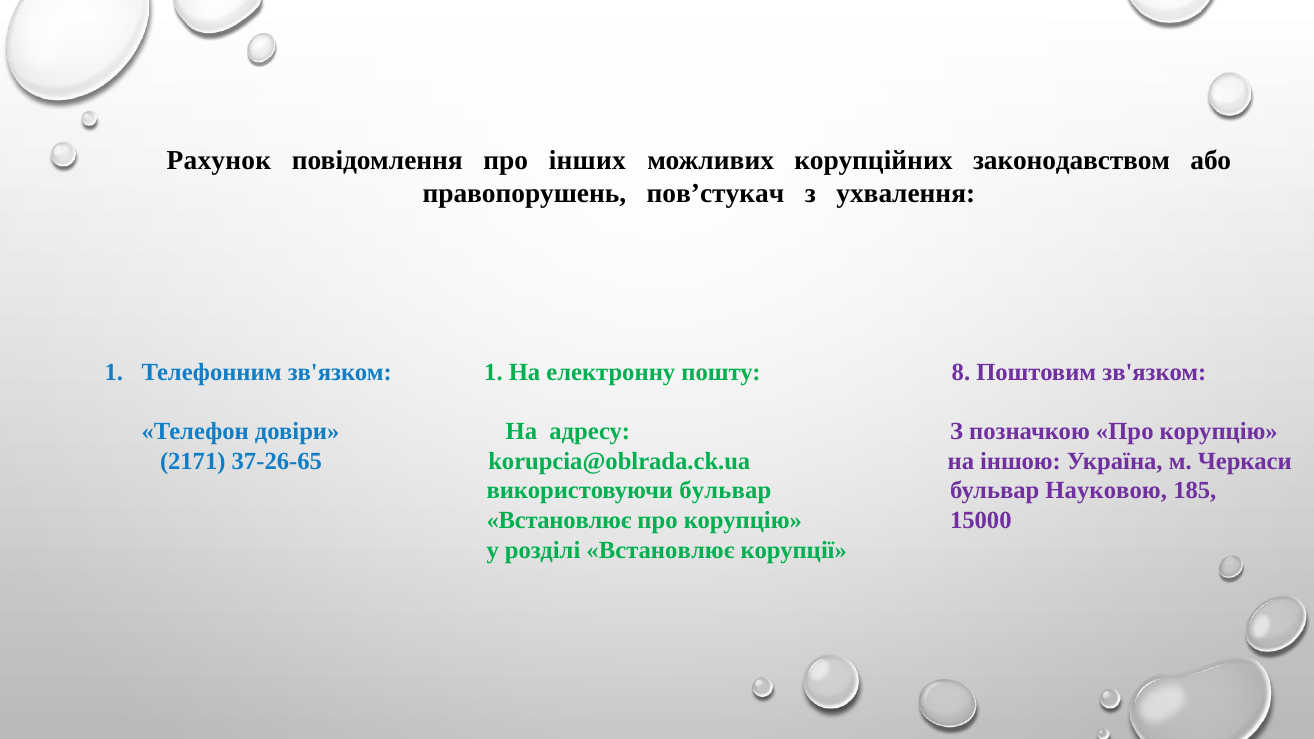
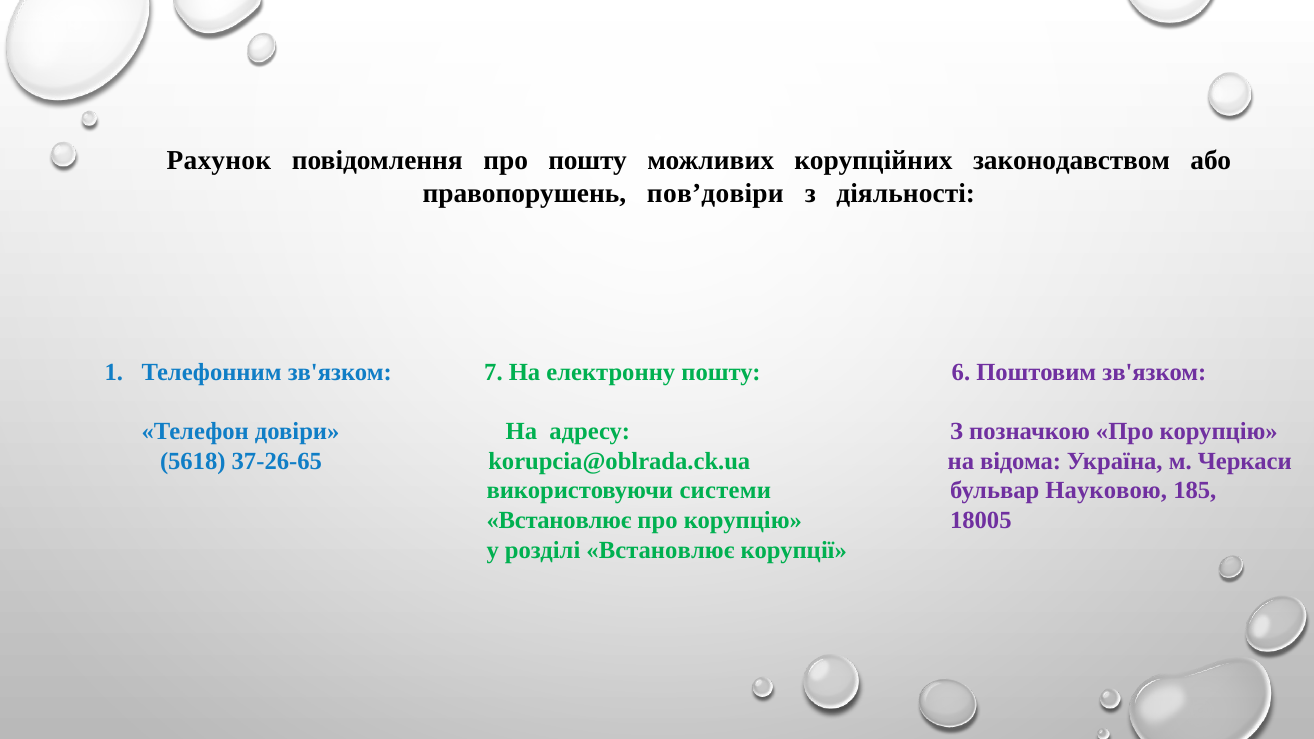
про інших: інших -> пошту
пов’стукач: пов’стукач -> пов’довіри
ухвалення: ухвалення -> діяльності
зв'язком 1: 1 -> 7
8: 8 -> 6
2171: 2171 -> 5618
іншою: іншою -> відома
використовуючи бульвар: бульвар -> системи
15000: 15000 -> 18005
